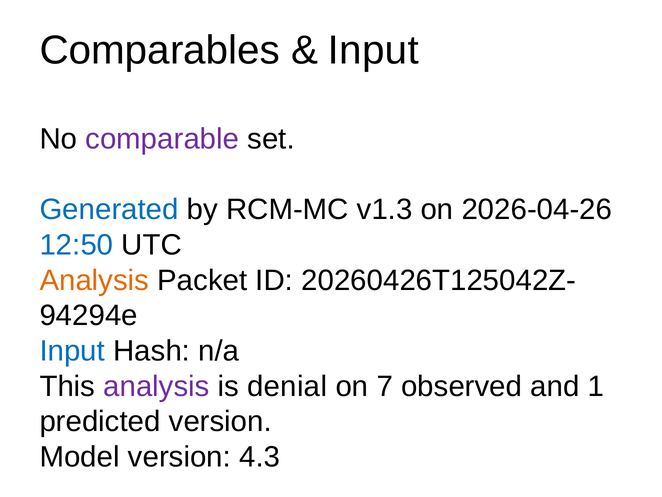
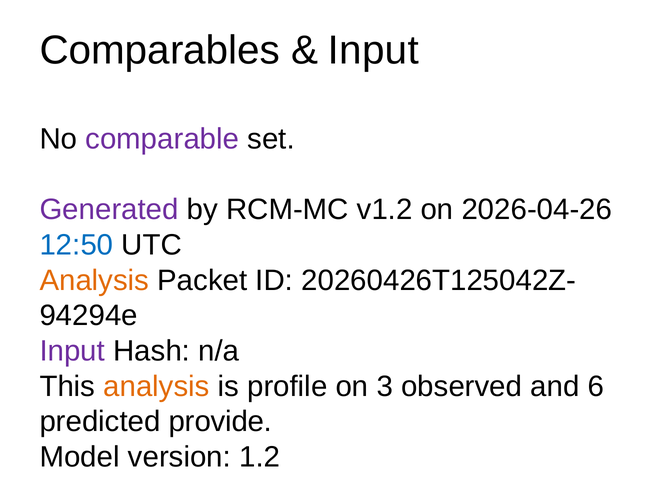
Generated colour: blue -> purple
v1.3: v1.3 -> v1.2
Input at (72, 351) colour: blue -> purple
analysis at (156, 386) colour: purple -> orange
denial: denial -> profile
7: 7 -> 3
1: 1 -> 6
predicted version: version -> provide
4.3: 4.3 -> 1.2
